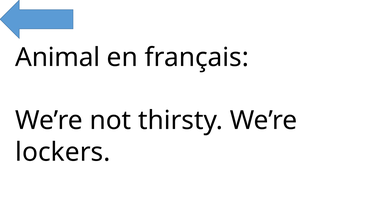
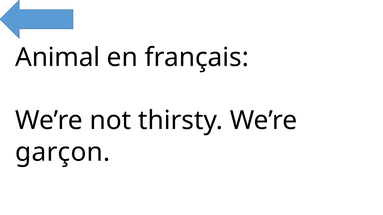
lockers: lockers -> garçon
